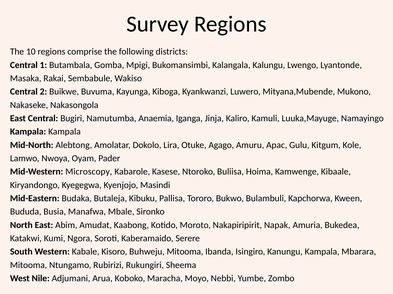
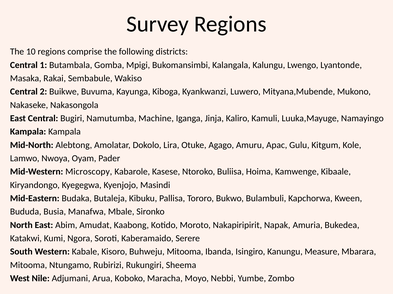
Anaemia: Anaemia -> Machine
Kanungu Kampala: Kampala -> Measure
